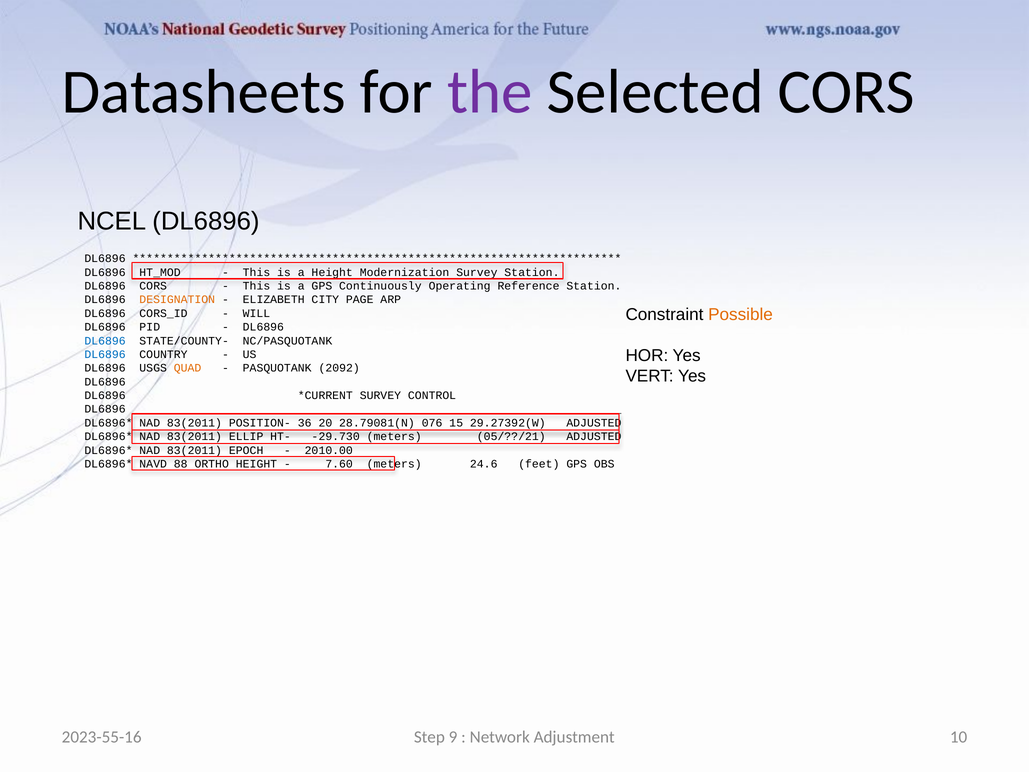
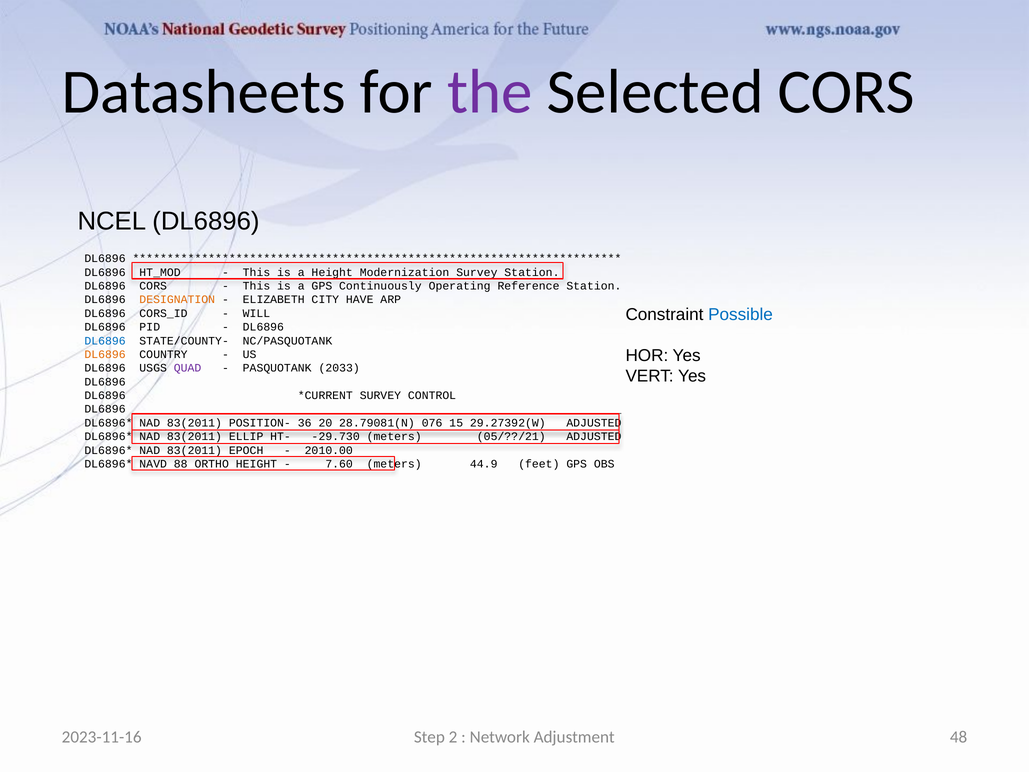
PAGE: PAGE -> HAVE
Possible colour: orange -> blue
DL6896 at (105, 354) colour: blue -> orange
QUAD colour: orange -> purple
2092: 2092 -> 2033
24.6: 24.6 -> 44.9
2023-55-16: 2023-55-16 -> 2023-11-16
9: 9 -> 2
10: 10 -> 48
